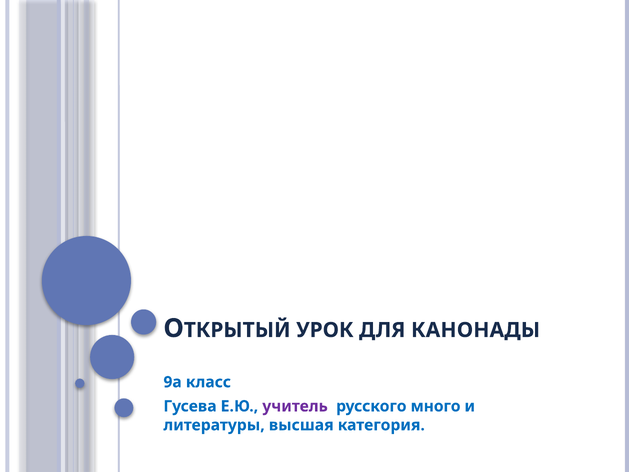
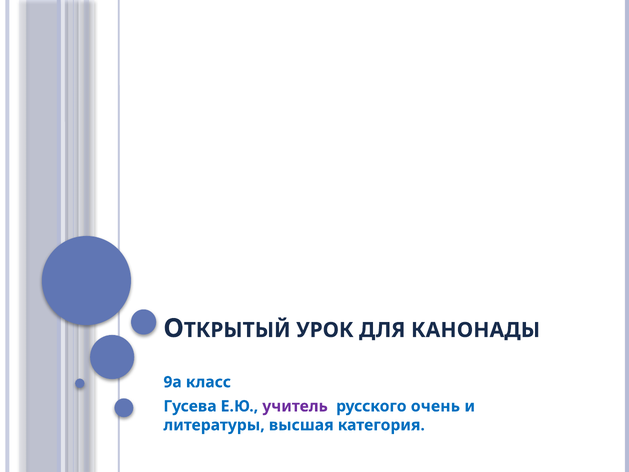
много: много -> очень
